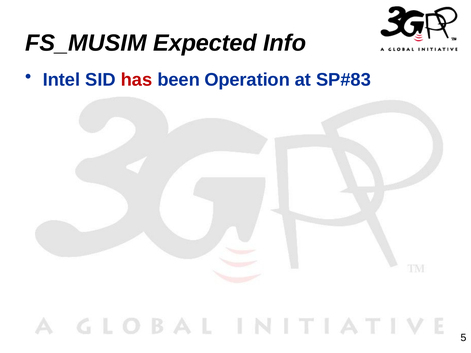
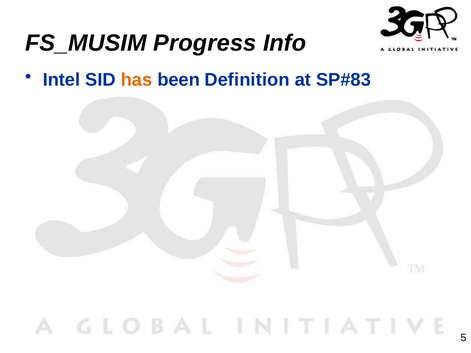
Expected: Expected -> Progress
has colour: red -> orange
Operation: Operation -> Definition
